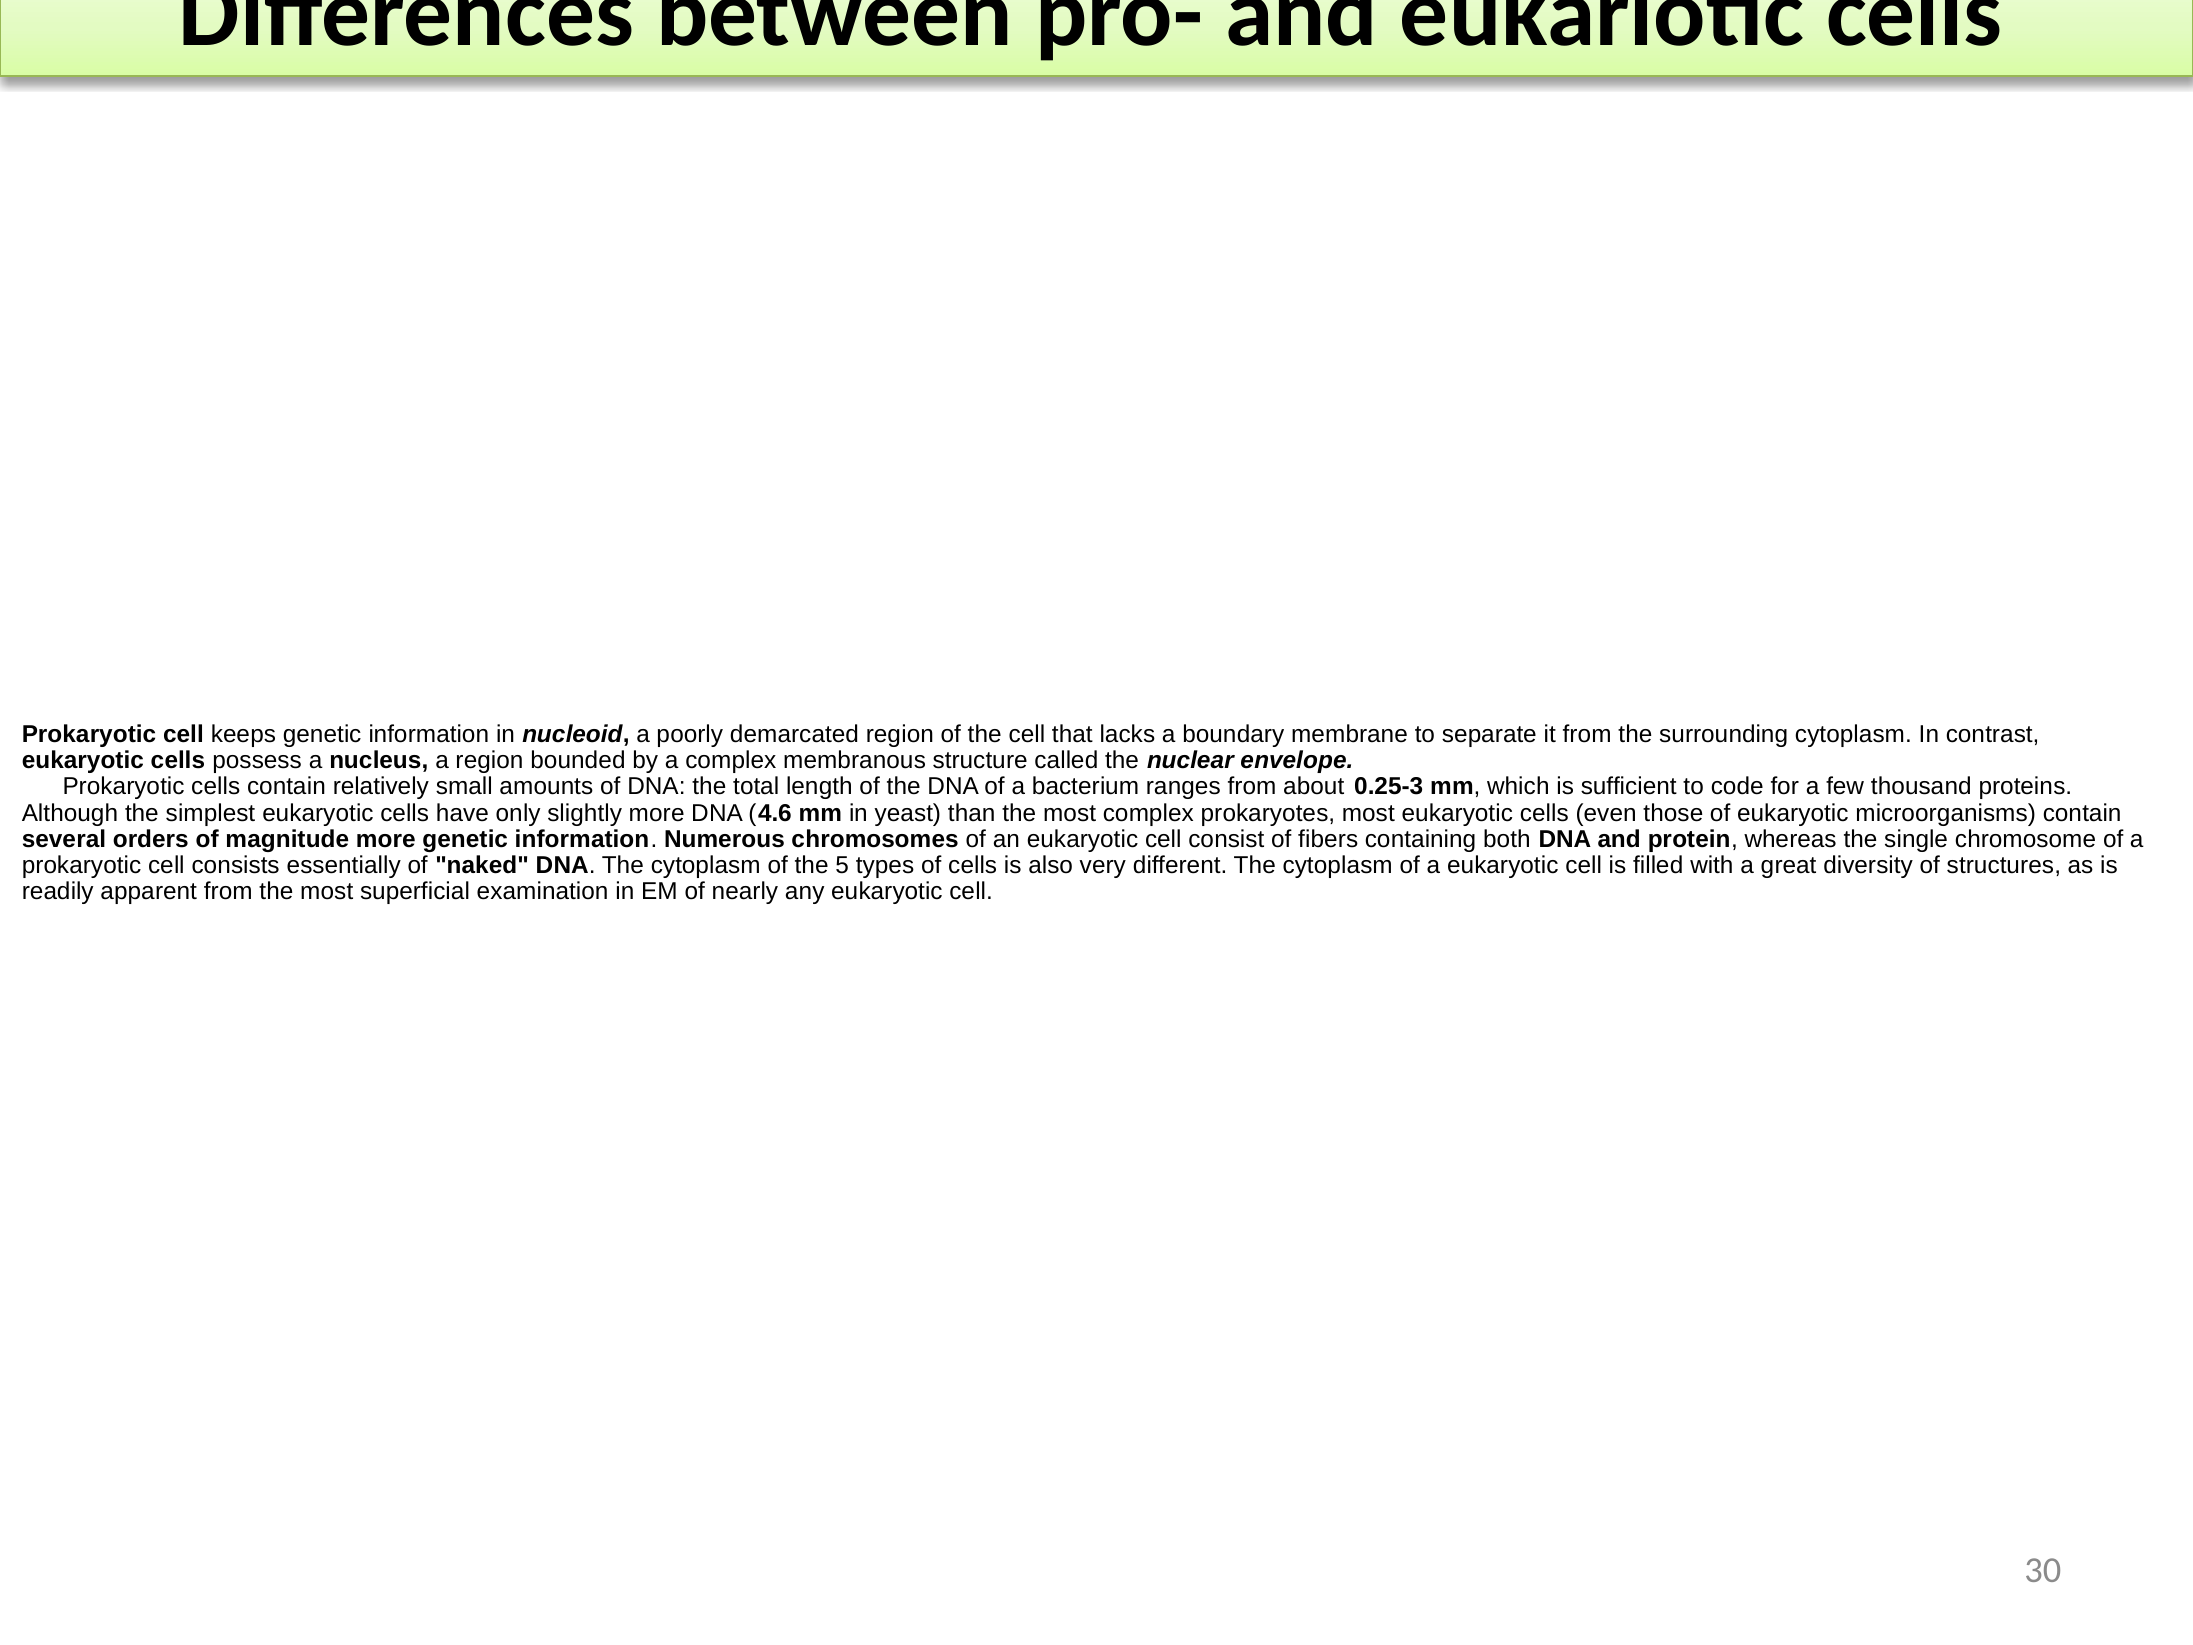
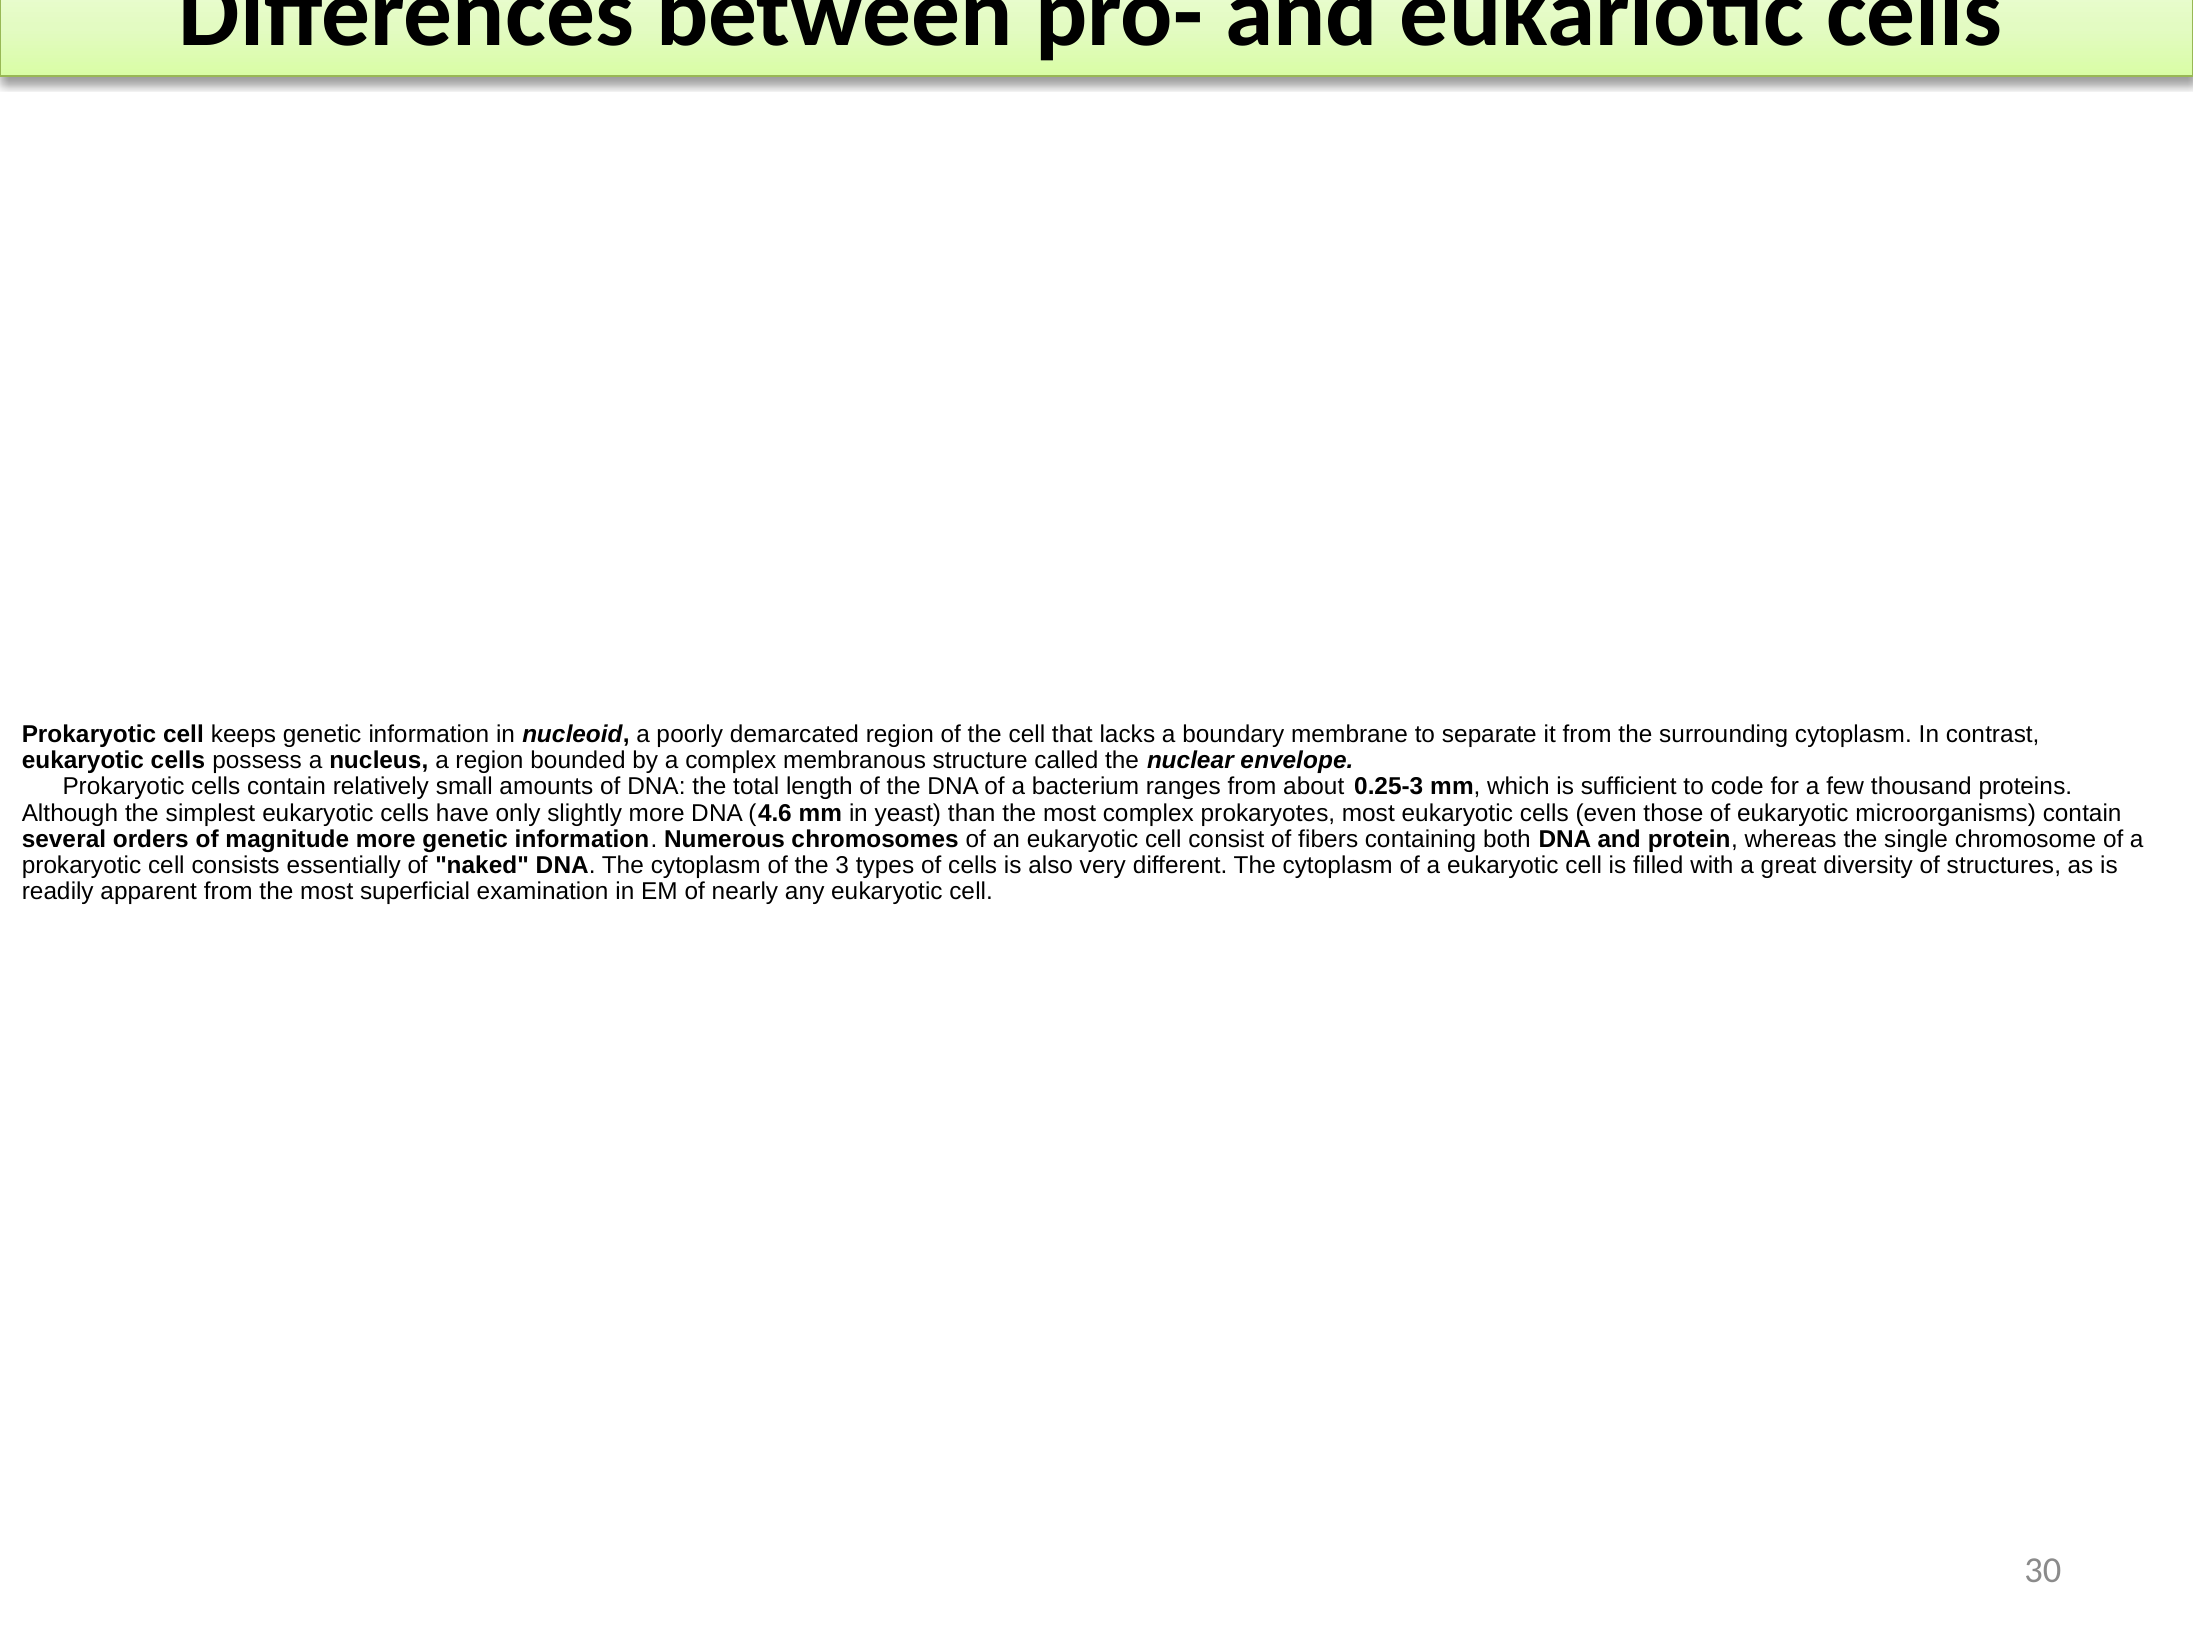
5: 5 -> 3
